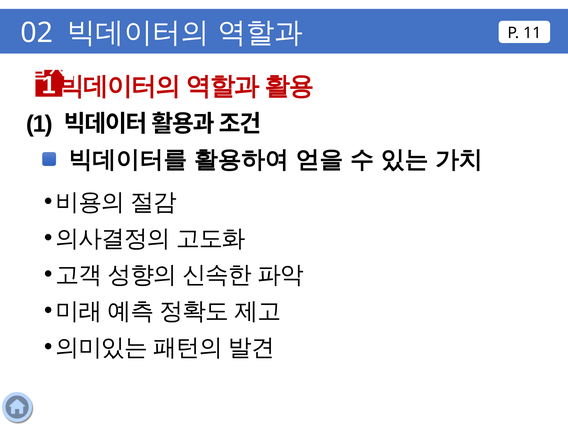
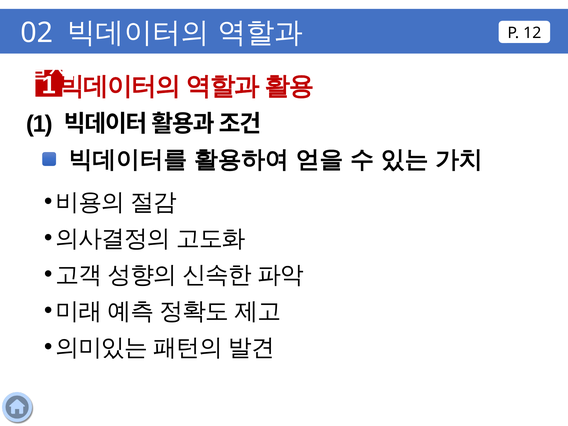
11: 11 -> 12
